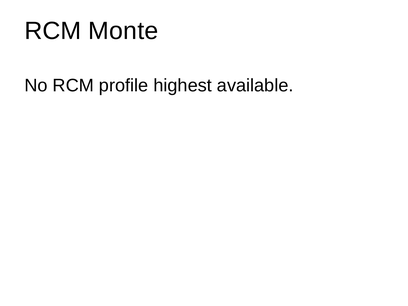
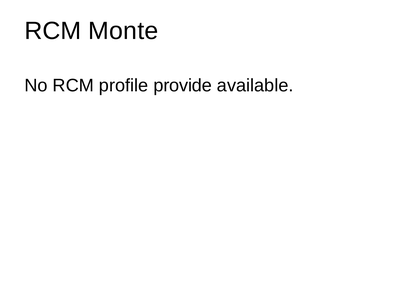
highest: highest -> provide
